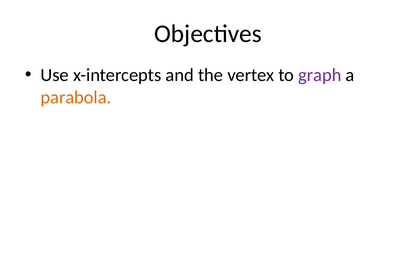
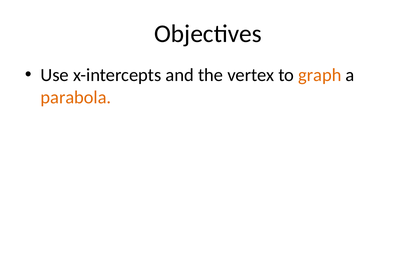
graph colour: purple -> orange
